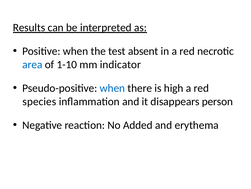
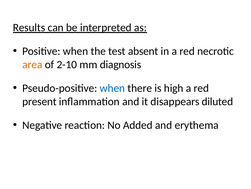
area colour: blue -> orange
1-10: 1-10 -> 2-10
indicator: indicator -> diagnosis
species: species -> present
person: person -> diluted
